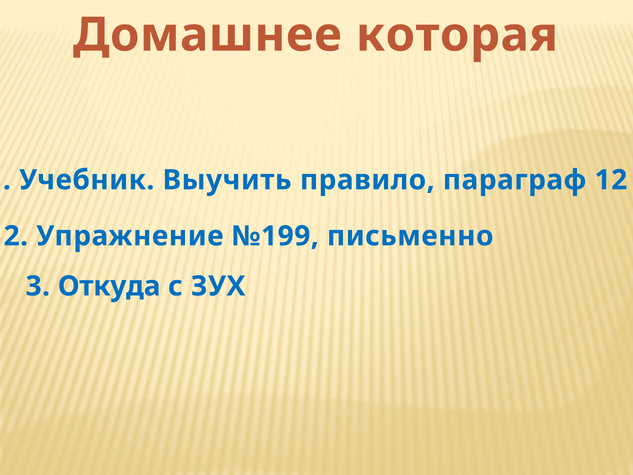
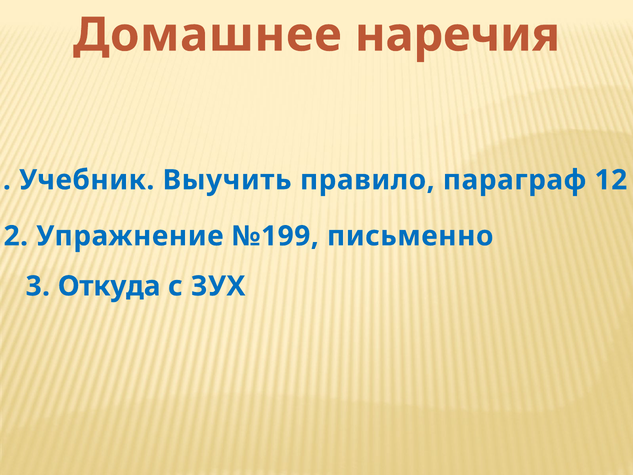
которая: которая -> наречия
